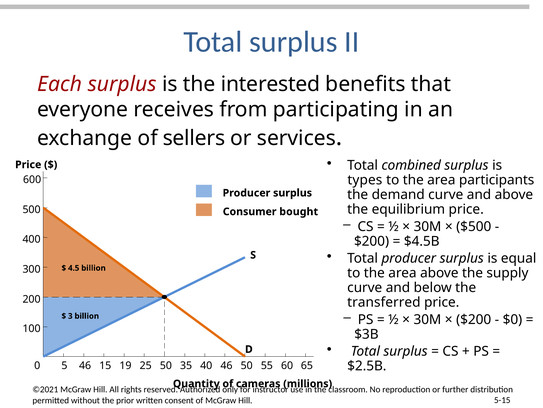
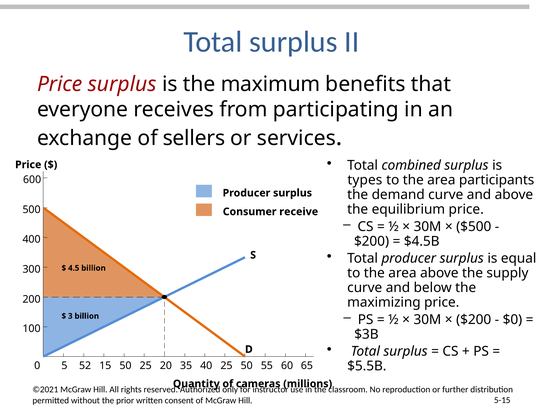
Each at (60, 84): Each -> Price
interested: interested -> maximum
bought: bought -> receive
transferred: transferred -> maximizing
$2.5B: $2.5B -> $5.5B
5 46: 46 -> 52
15 19: 19 -> 50
25 50: 50 -> 20
40 46: 46 -> 25
